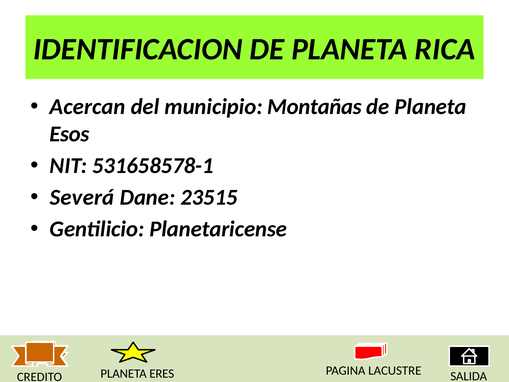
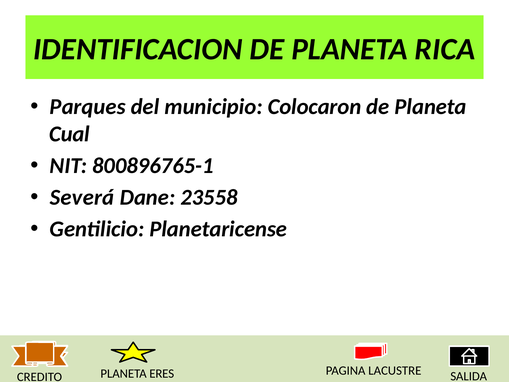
Acercan: Acercan -> Parques
Montañas: Montañas -> Colocaron
Esos: Esos -> Cual
531658578-1: 531658578-1 -> 800896765-1
23515: 23515 -> 23558
